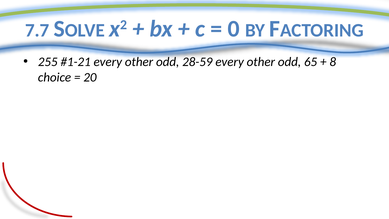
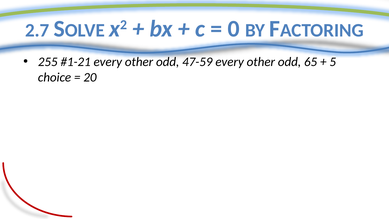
7.7: 7.7 -> 2.7
28-59: 28-59 -> 47-59
8: 8 -> 5
